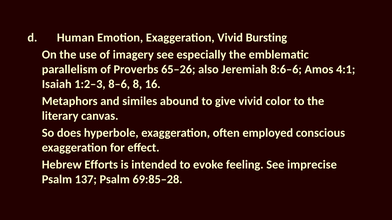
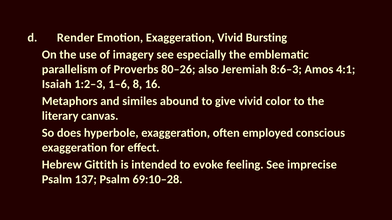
Human: Human -> Render
65–26: 65–26 -> 80–26
8:6–6: 8:6–6 -> 8:6–3
8–6: 8–6 -> 1–6
Efforts: Efforts -> Gittith
69:85–28: 69:85–28 -> 69:10–28
